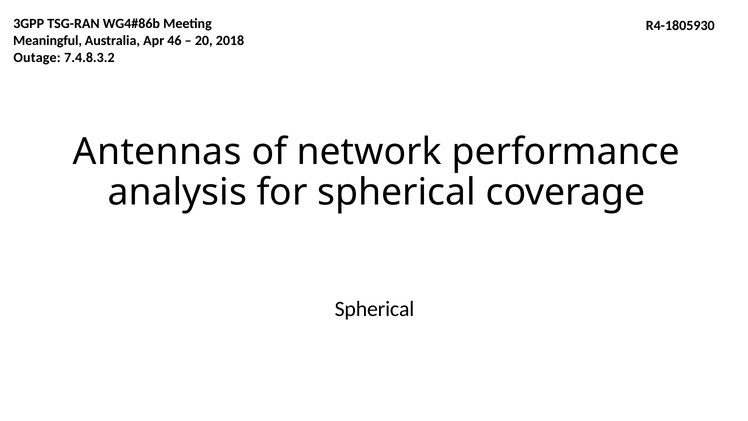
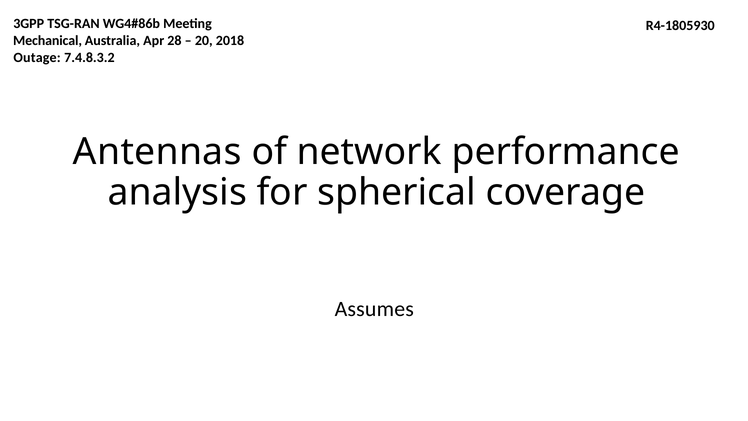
Meaningful: Meaningful -> Mechanical
46: 46 -> 28
Spherical at (374, 309): Spherical -> Assumes
